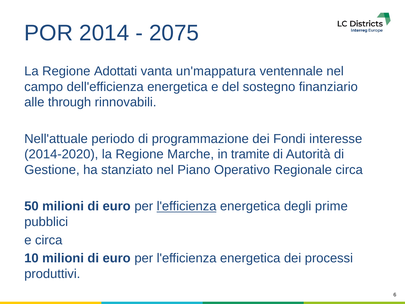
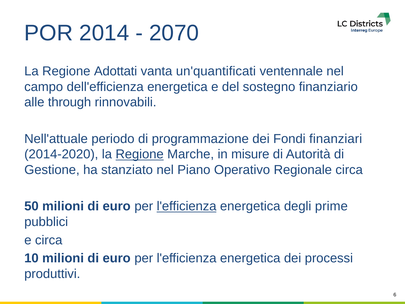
2075: 2075 -> 2070
un'mappatura: un'mappatura -> un'quantificati
interesse: interesse -> finanziari
Regione at (140, 154) underline: none -> present
tramite: tramite -> misure
